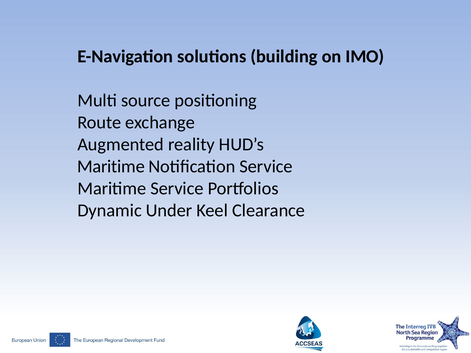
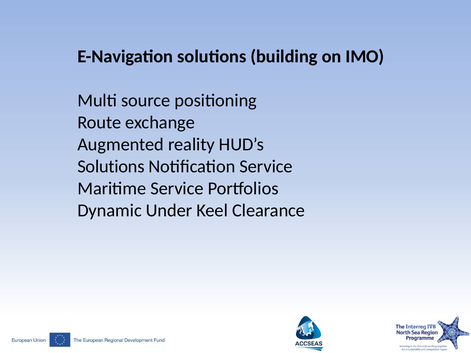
Maritime at (111, 167): Maritime -> Solutions
